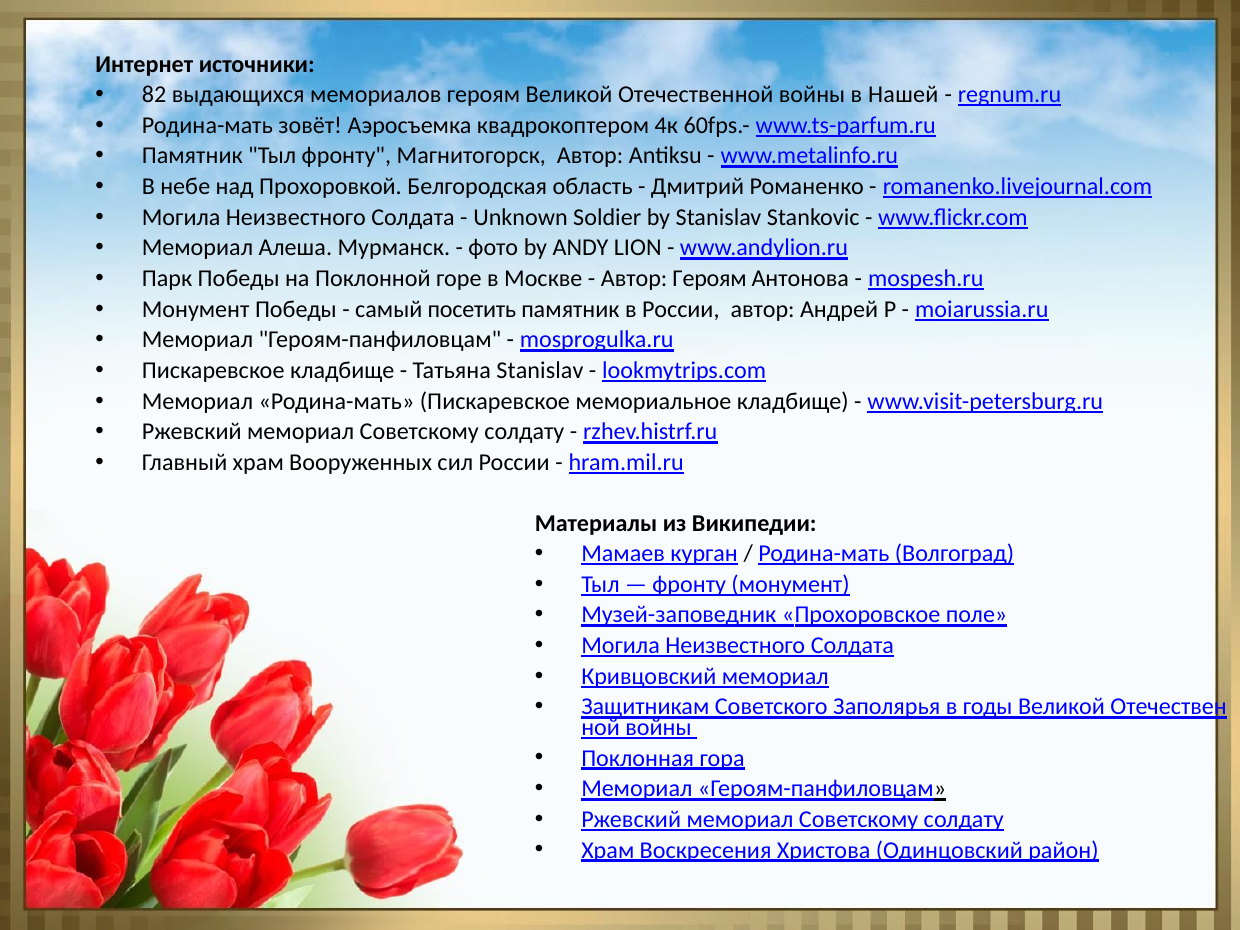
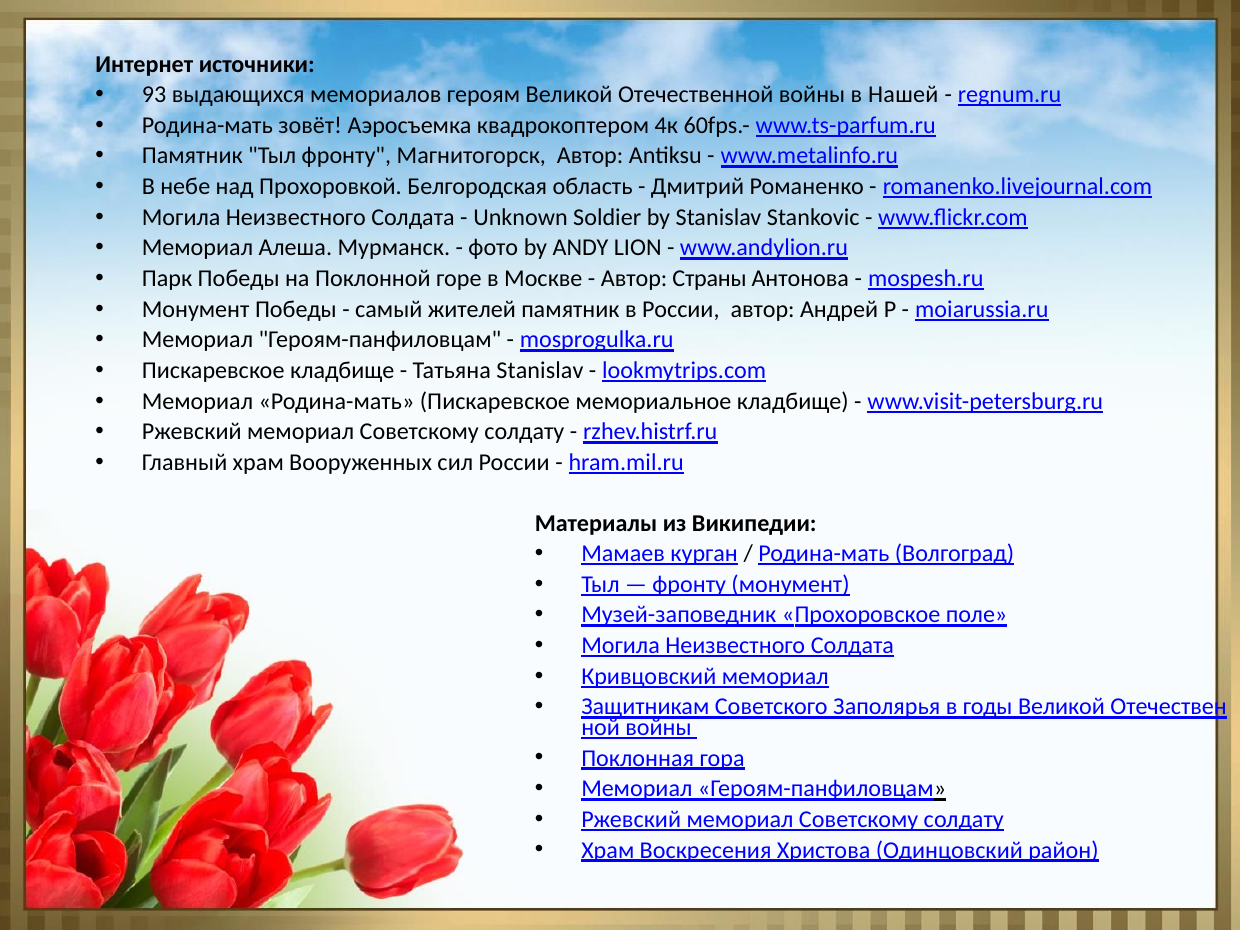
82: 82 -> 93
Автор Героям: Героям -> Страны
посетить: посетить -> жителей
